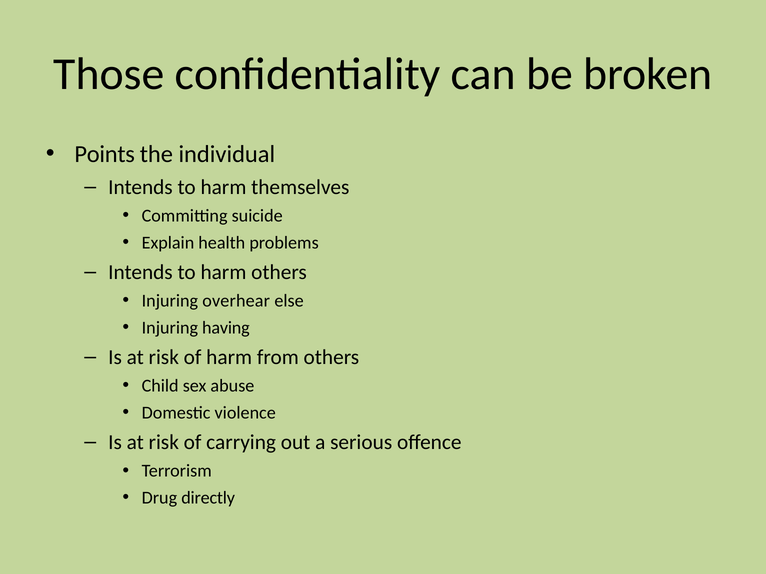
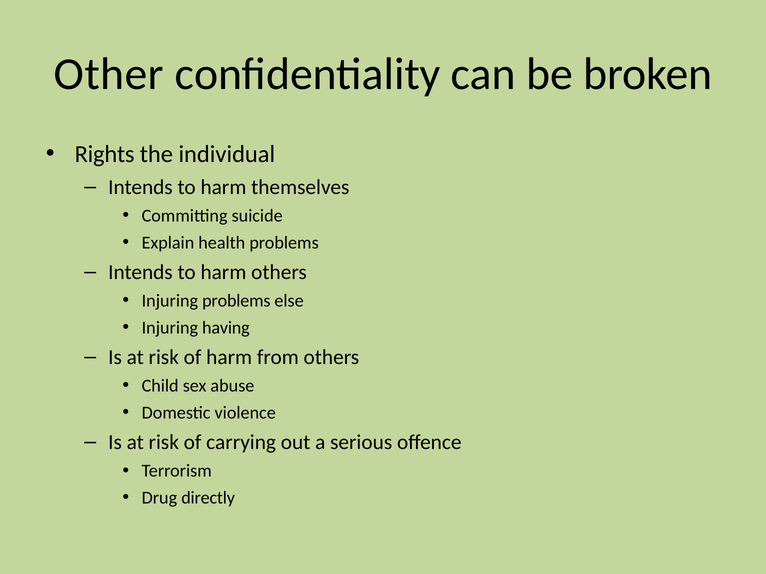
Those: Those -> Other
Points: Points -> Rights
Injuring overhear: overhear -> problems
